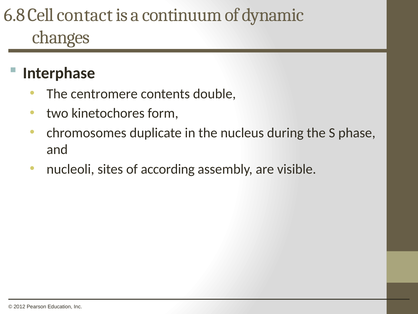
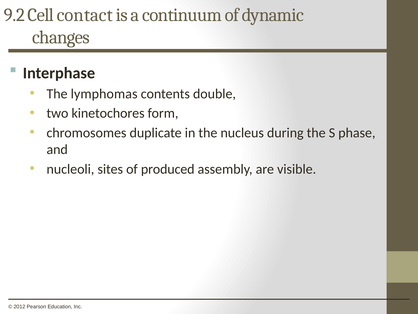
6.8: 6.8 -> 9.2
centromere: centromere -> lymphomas
according: according -> produced
